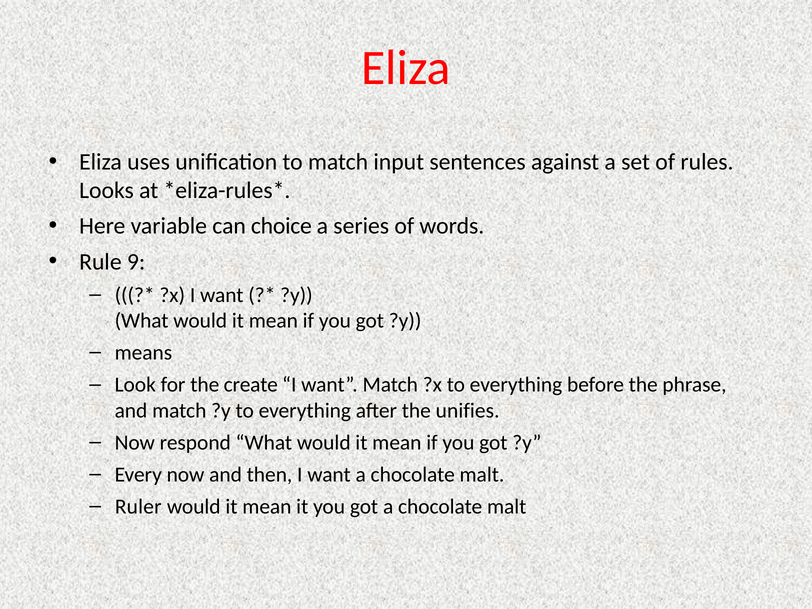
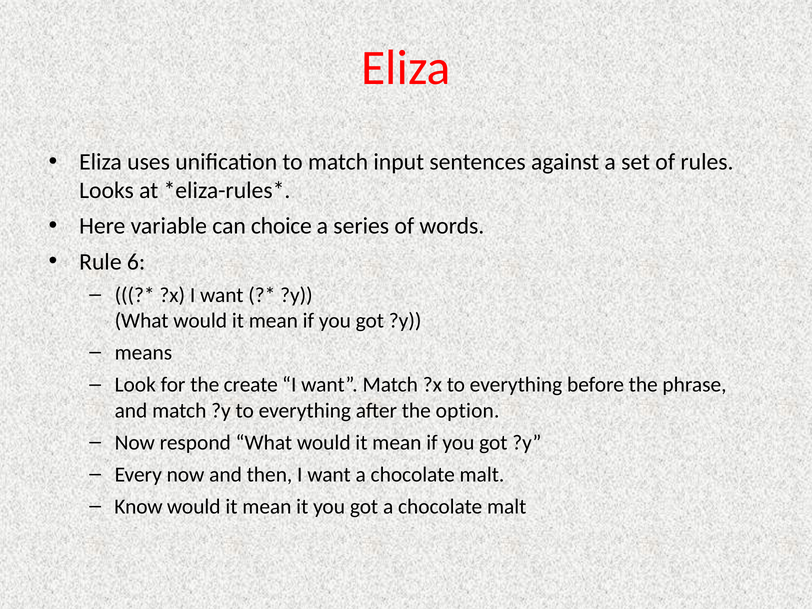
9: 9 -> 6
unifies: unifies -> option
Ruler: Ruler -> Know
